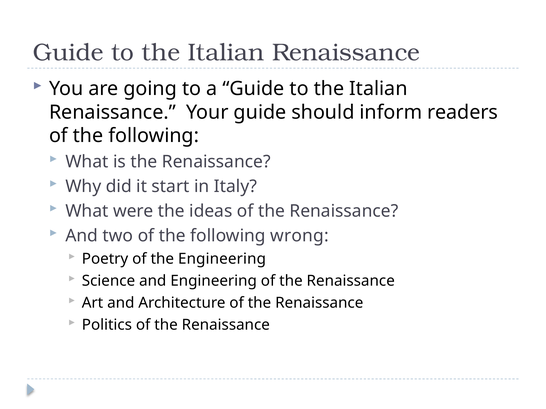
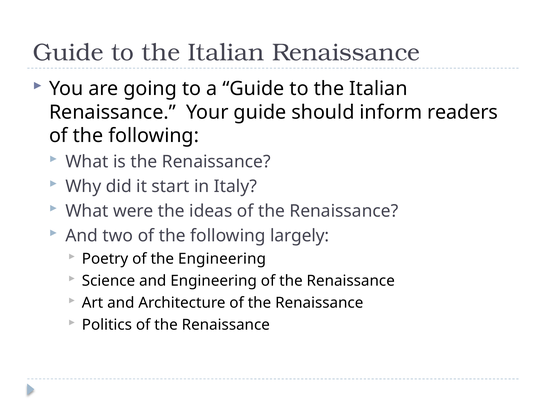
wrong: wrong -> largely
